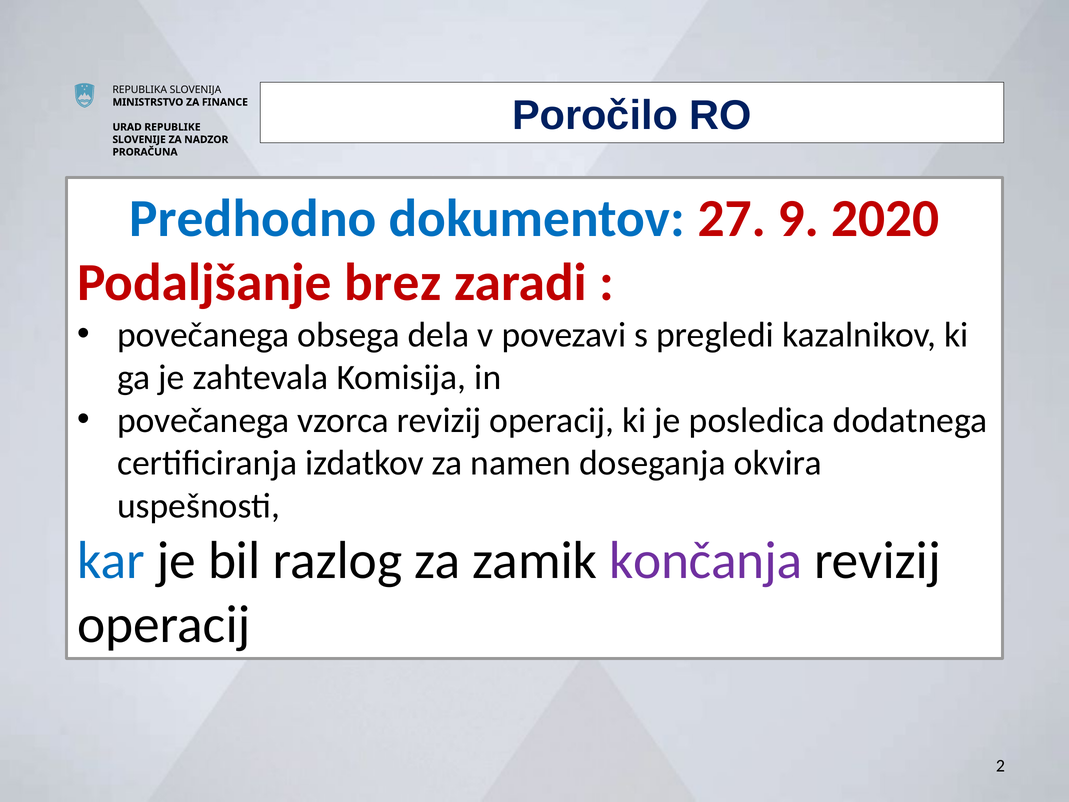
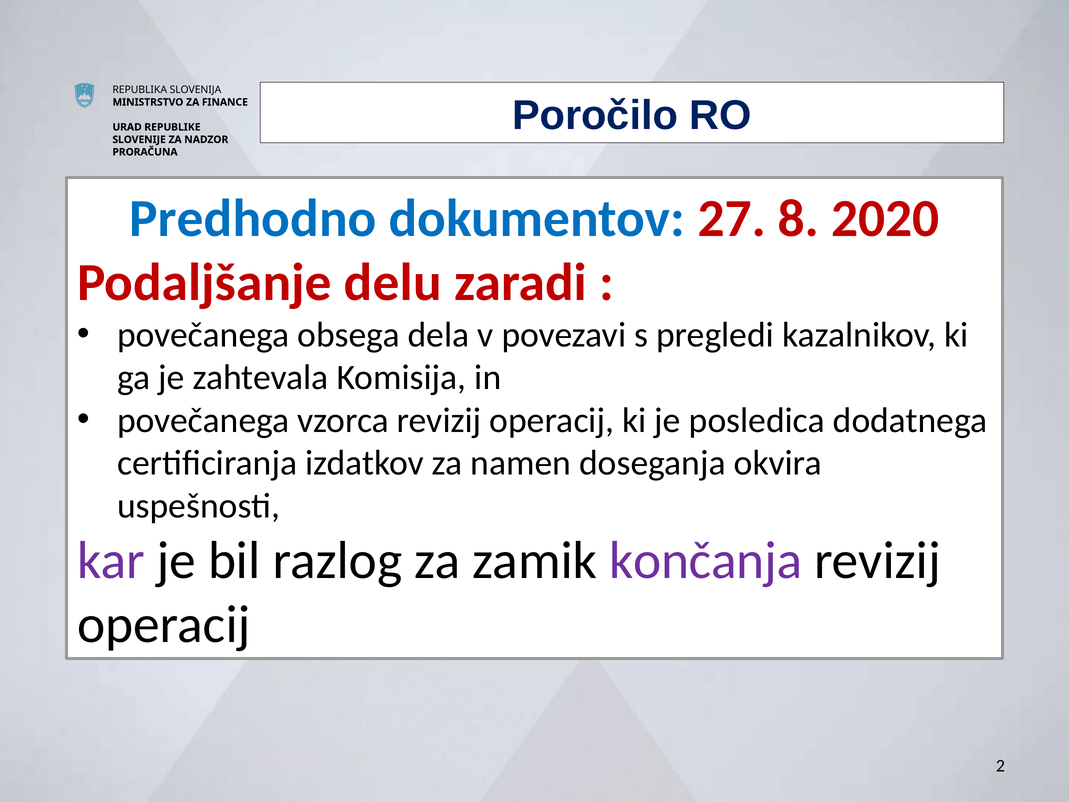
9: 9 -> 8
brez: brez -> delu
kar colour: blue -> purple
